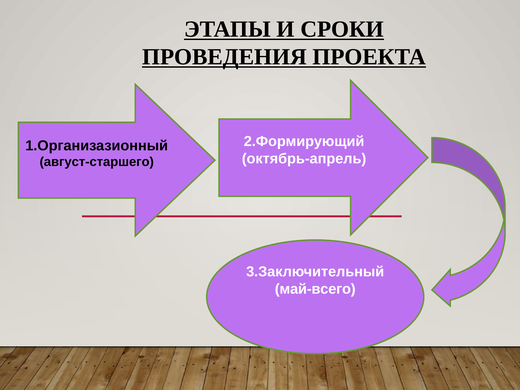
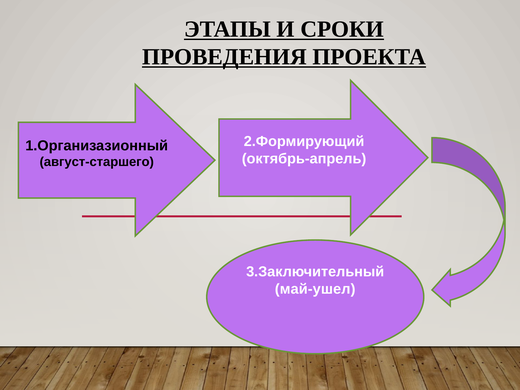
май-всего: май-всего -> май-ушел
